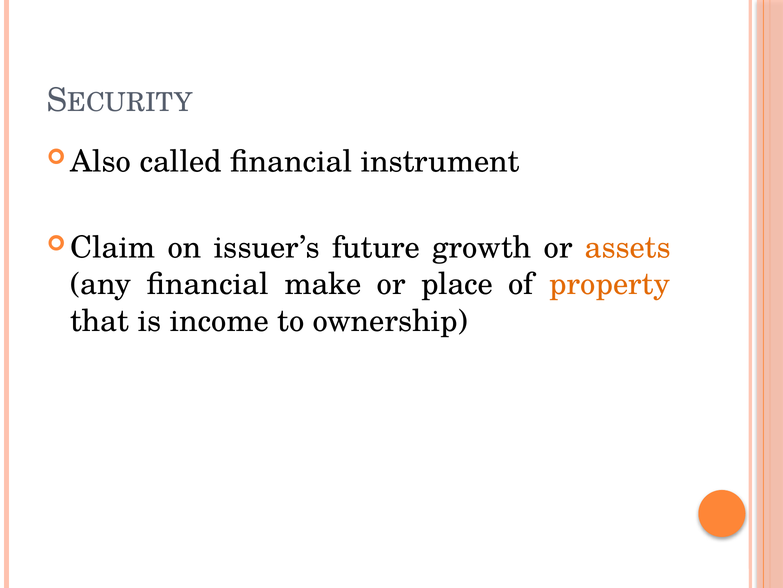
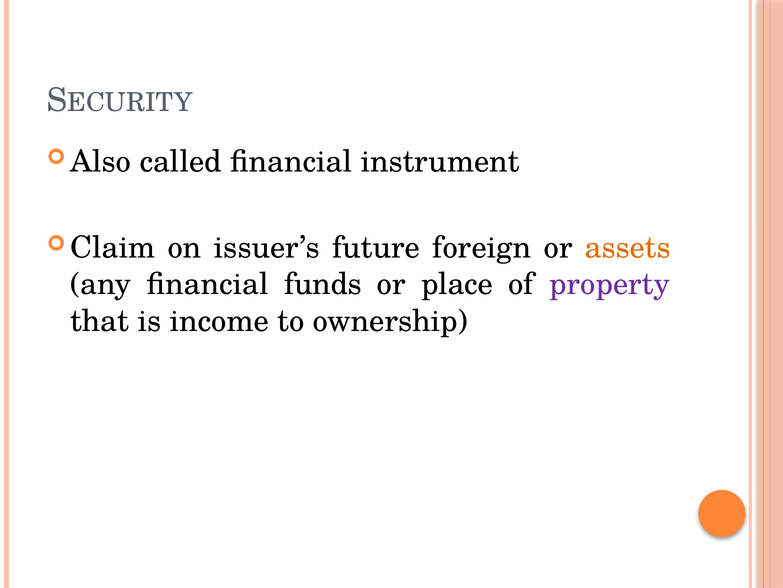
growth: growth -> foreign
make: make -> funds
property colour: orange -> purple
